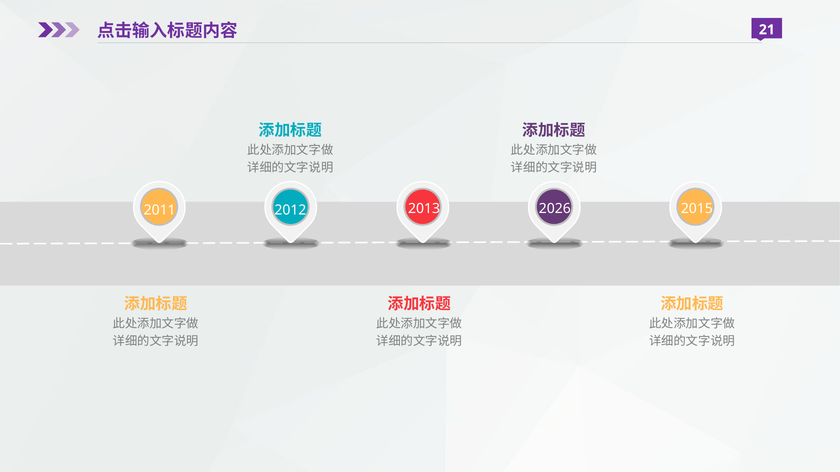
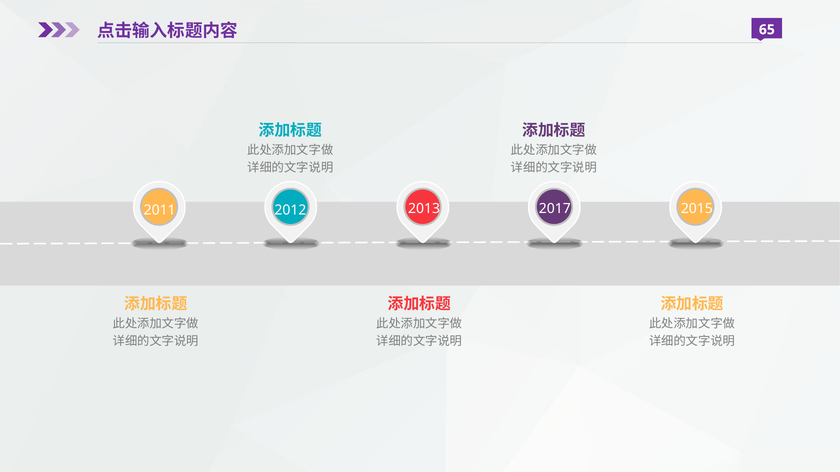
21: 21 -> 65
2026: 2026 -> 2017
